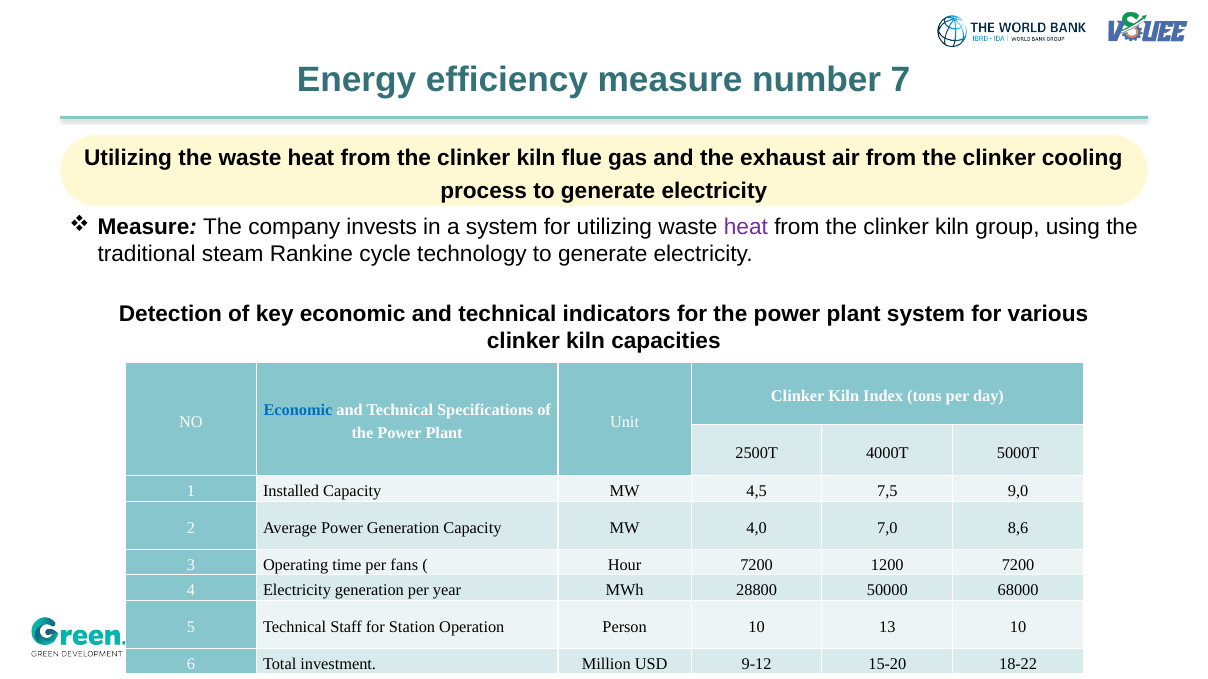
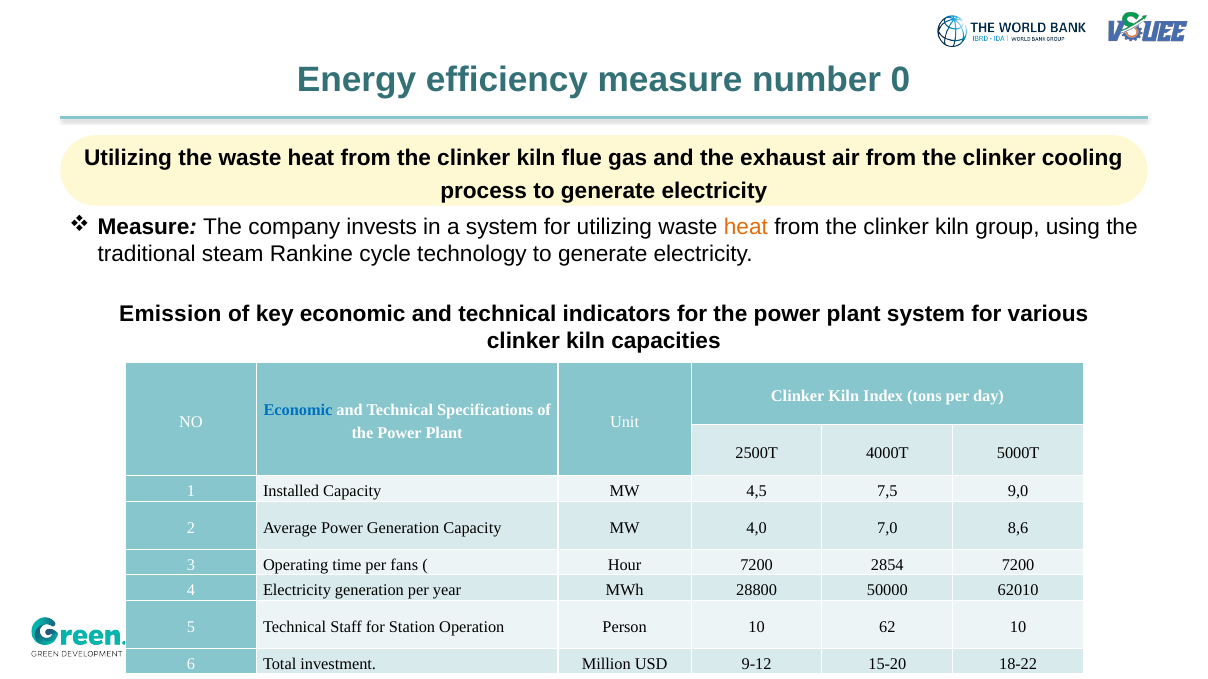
7: 7 -> 0
heat at (746, 227) colour: purple -> orange
Detection: Detection -> Emission
1200: 1200 -> 2854
68000: 68000 -> 62010
13: 13 -> 62
